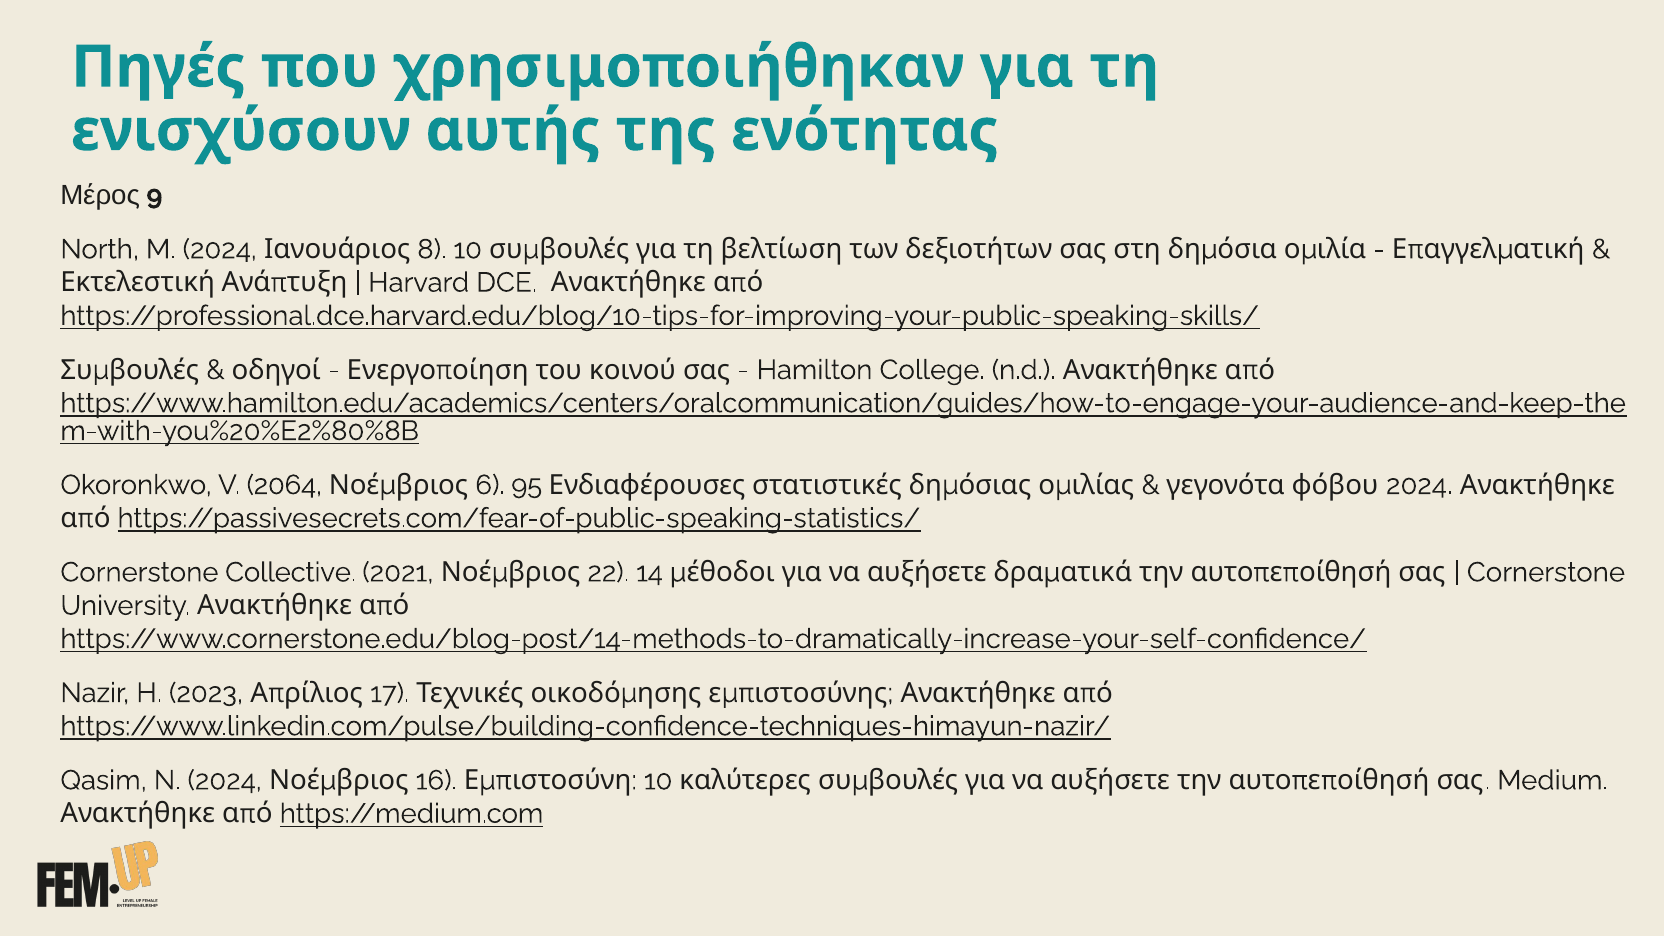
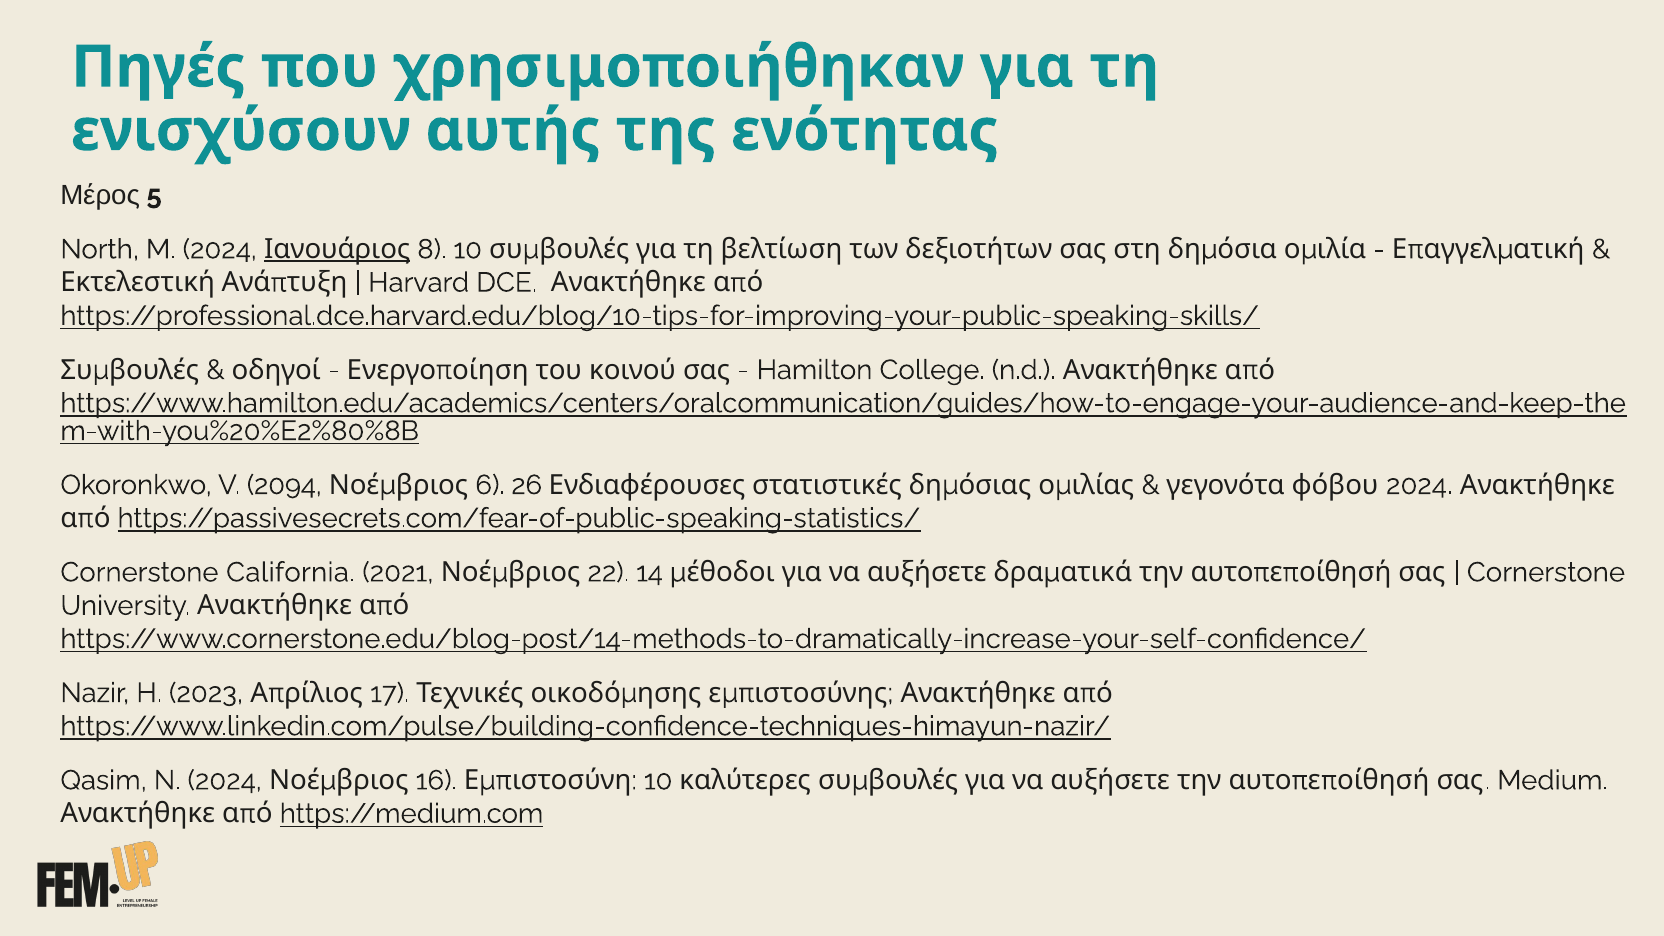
9: 9 -> 5
Ιανουάριος underline: none -> present
2064: 2064 -> 2094
95: 95 -> 26
Collective: Collective -> California
